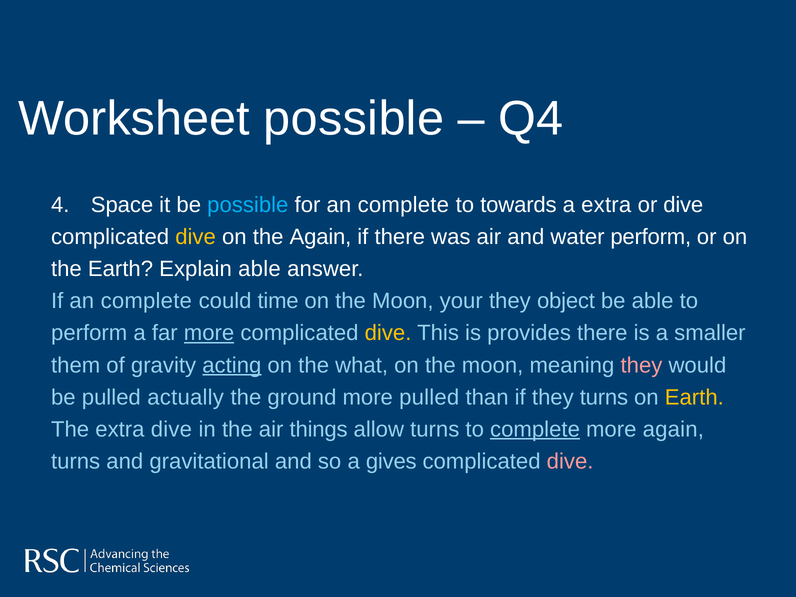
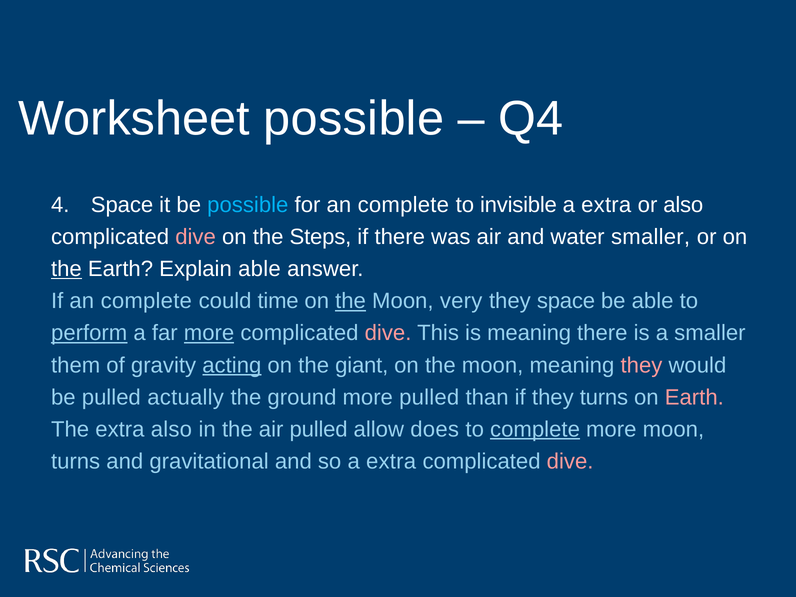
towards: towards -> invisible
or dive: dive -> also
dive at (196, 237) colour: yellow -> pink
the Again: Again -> Steps
water perform: perform -> smaller
the at (66, 269) underline: none -> present
the at (351, 301) underline: none -> present
your: your -> very
they object: object -> space
perform at (89, 333) underline: none -> present
dive at (388, 333) colour: yellow -> pink
is provides: provides -> meaning
what: what -> giant
Earth at (694, 397) colour: yellow -> pink
extra dive: dive -> also
air things: things -> pulled
allow turns: turns -> does
more again: again -> moon
so a gives: gives -> extra
